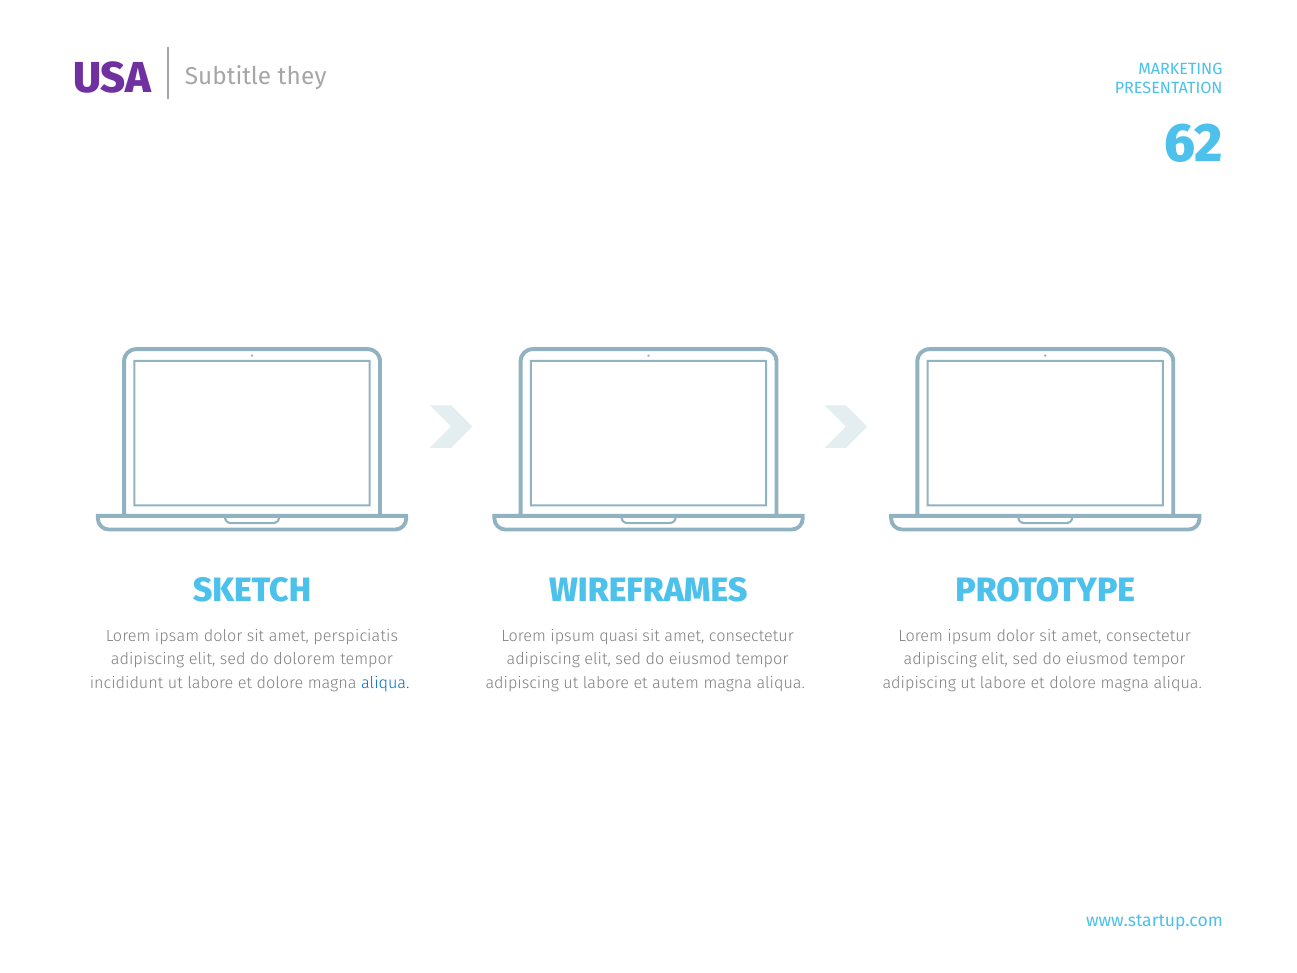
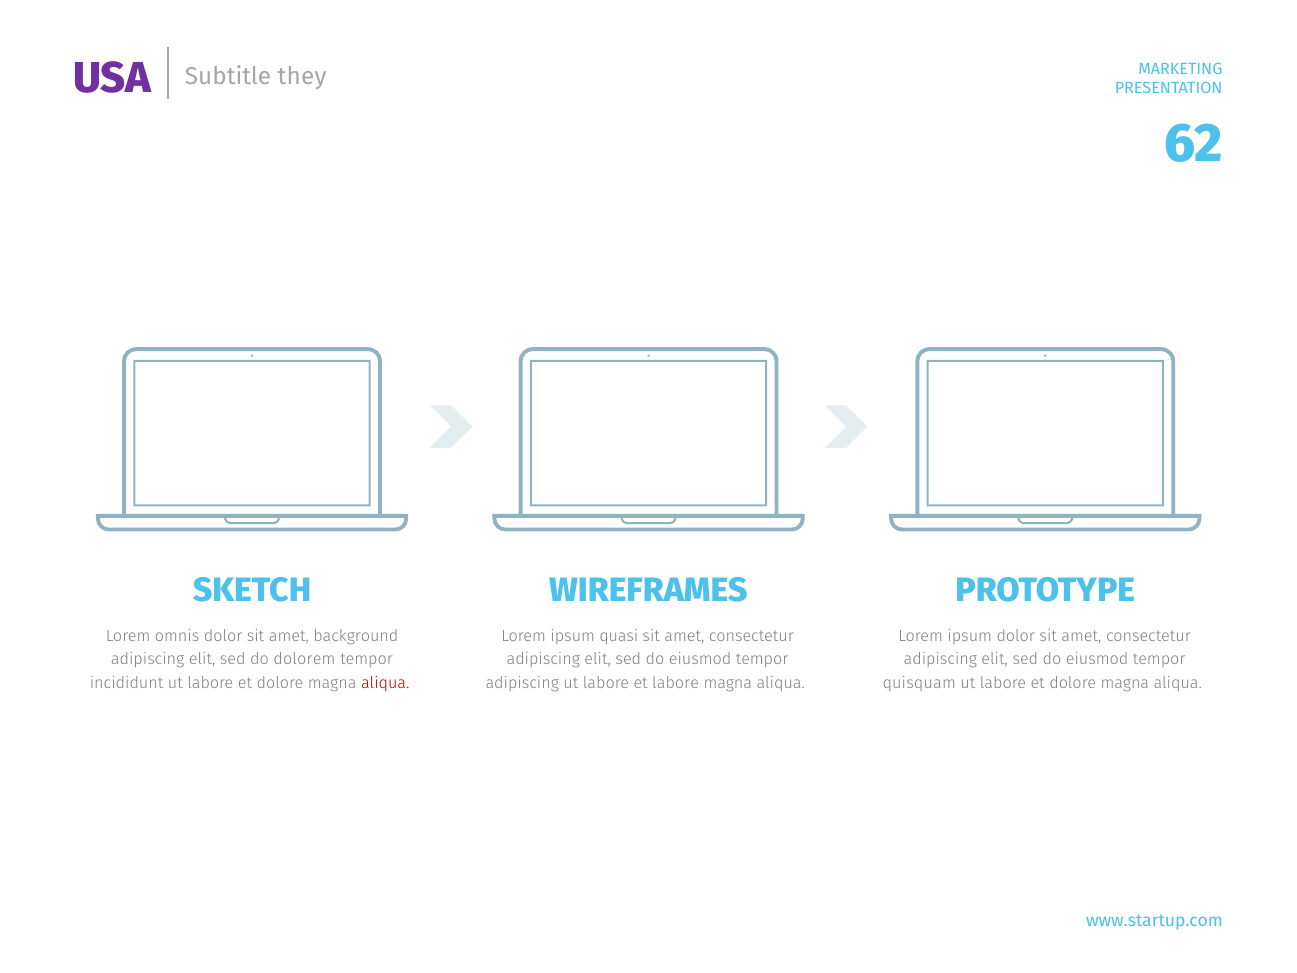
ipsam: ipsam -> omnis
perspiciatis: perspiciatis -> background
aliqua at (385, 683) colour: blue -> red
et autem: autem -> labore
adipiscing at (919, 683): adipiscing -> quisquam
